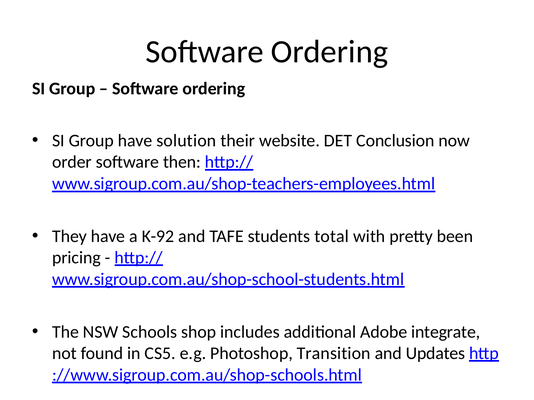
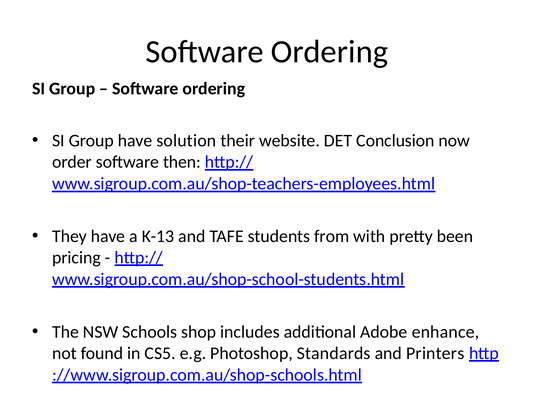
K-92: K-92 -> K-13
total: total -> from
integrate: integrate -> enhance
Transition: Transition -> Standards
Updates: Updates -> Printers
